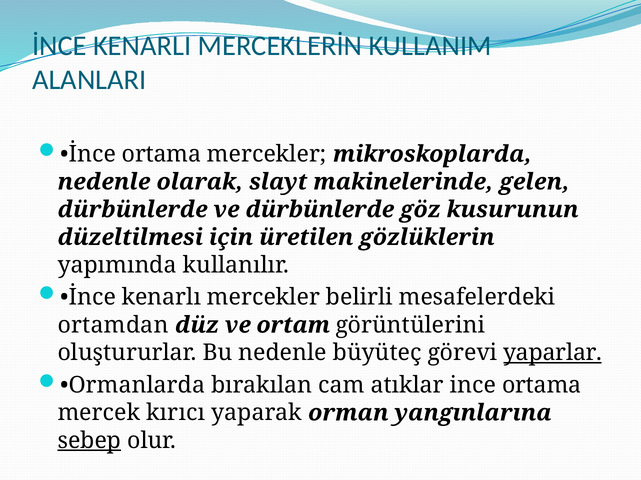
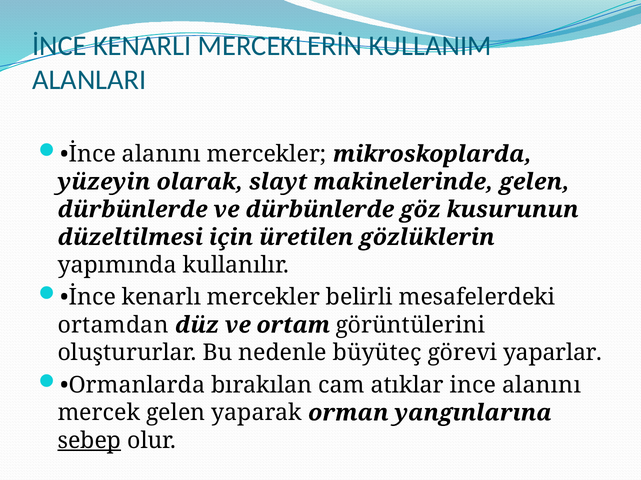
İnce ortama: ortama -> alanını
nedenle at (104, 182): nedenle -> yüzeyin
yaparlar underline: present -> none
ince ortama: ortama -> alanını
mercek kırıcı: kırıcı -> gelen
